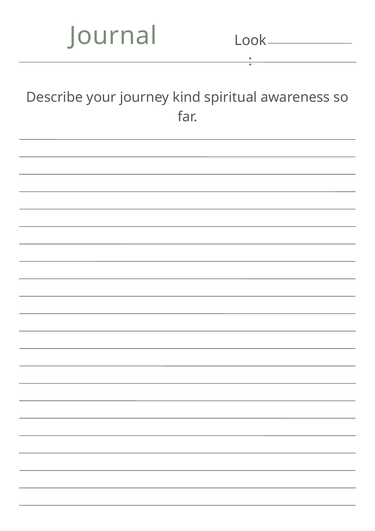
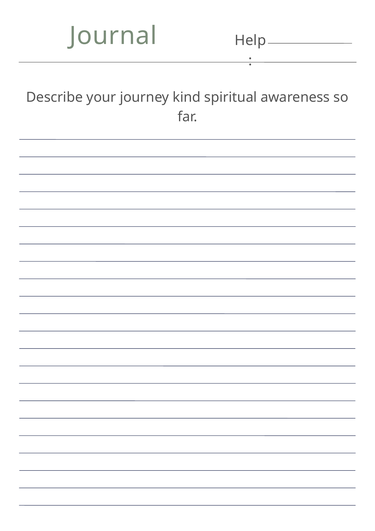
Look: Look -> Help
